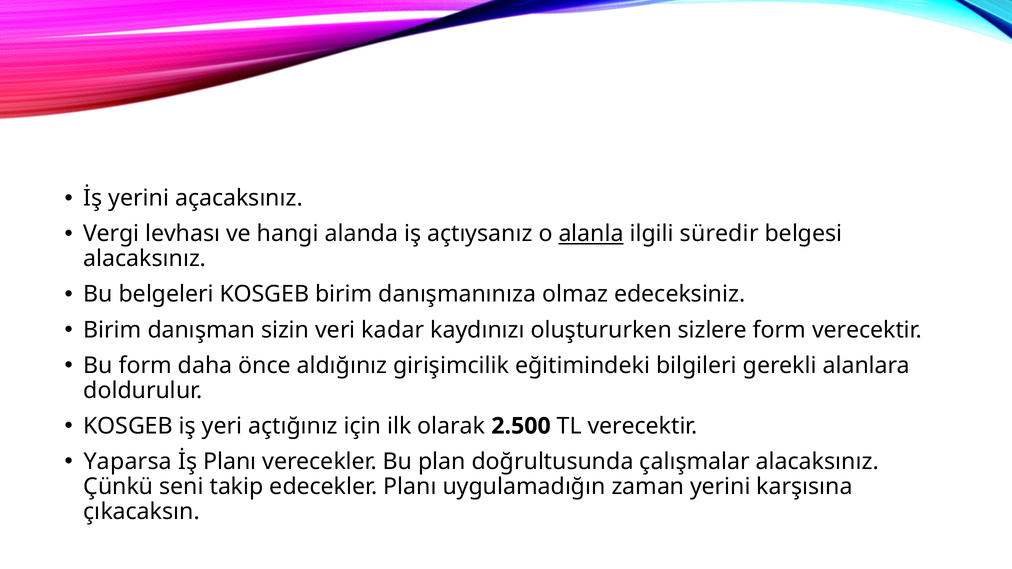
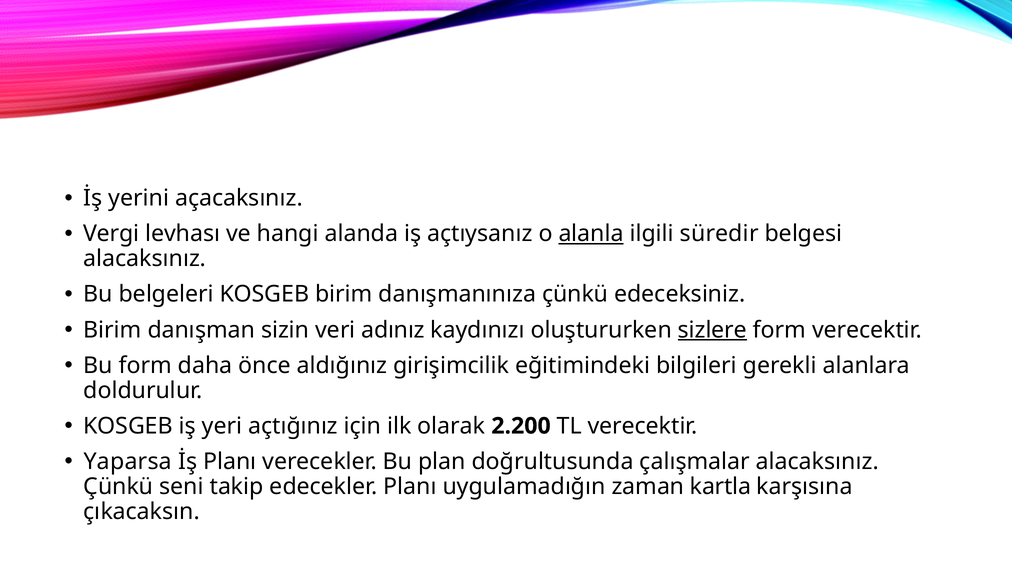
danışmanınıza olmaz: olmaz -> çünkü
kadar: kadar -> adınız
sizlere underline: none -> present
2.500: 2.500 -> 2.200
zaman yerini: yerini -> kartla
